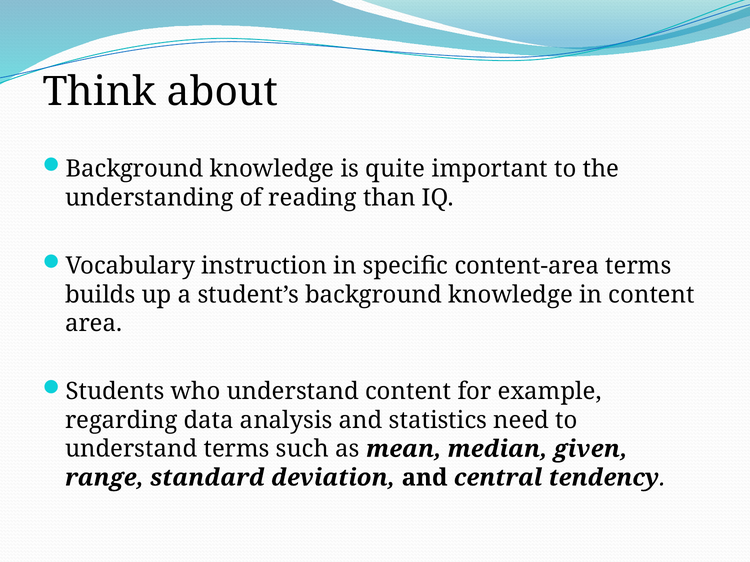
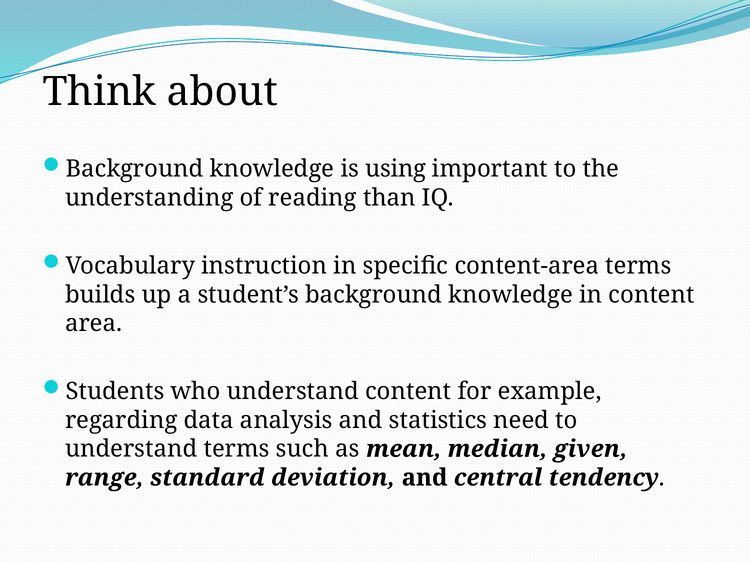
quite: quite -> using
